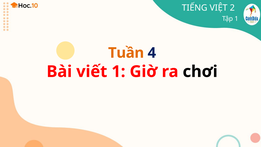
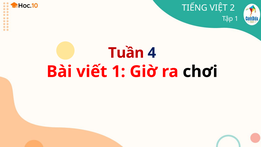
Tuần colour: orange -> red
